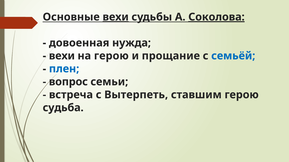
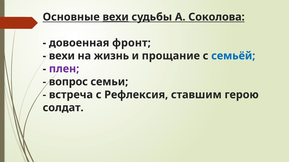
Соколова underline: present -> none
нужда: нужда -> фронт
на герою: герою -> жизнь
плен colour: blue -> purple
Вытерпеть: Вытерпеть -> Рефлексия
судьба: судьба -> солдат
